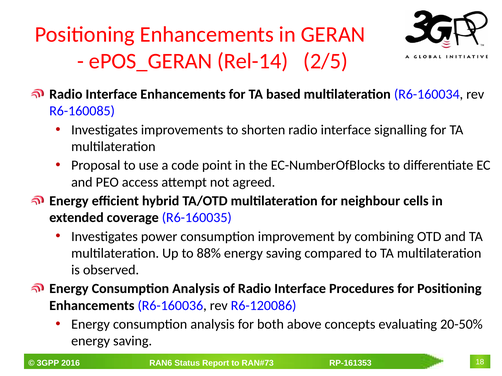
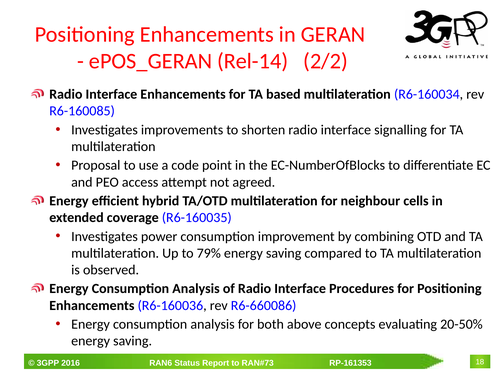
2/5: 2/5 -> 2/2
88%: 88% -> 79%
R6-120086: R6-120086 -> R6-660086
